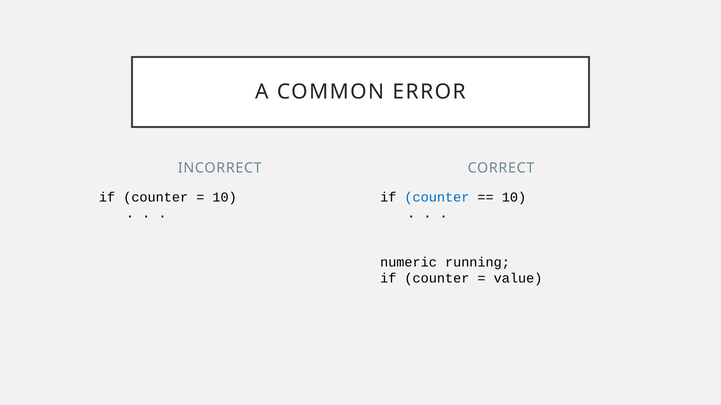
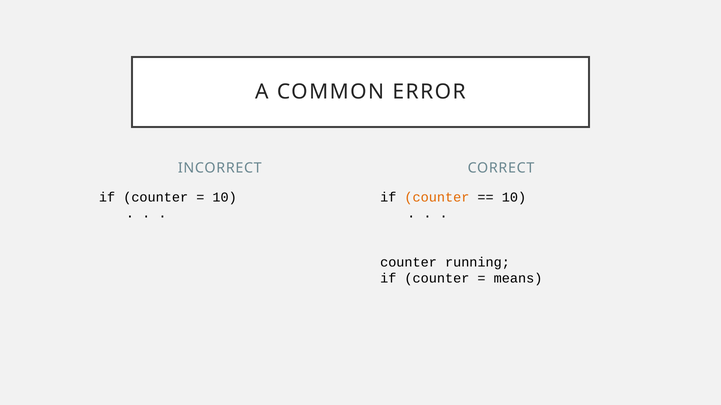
counter at (437, 198) colour: blue -> orange
numeric at (409, 262): numeric -> counter
value: value -> means
